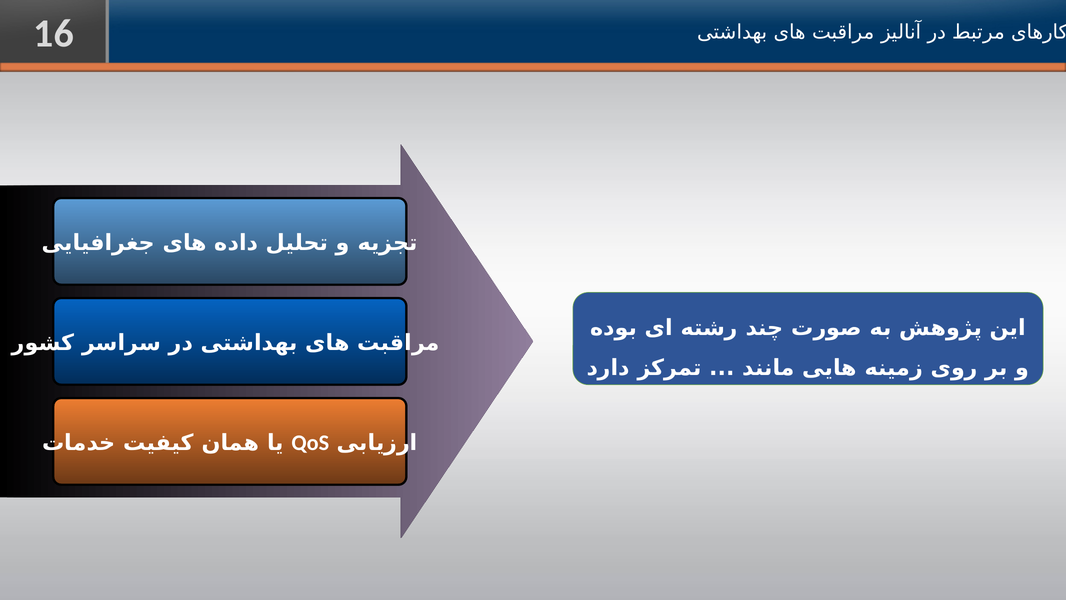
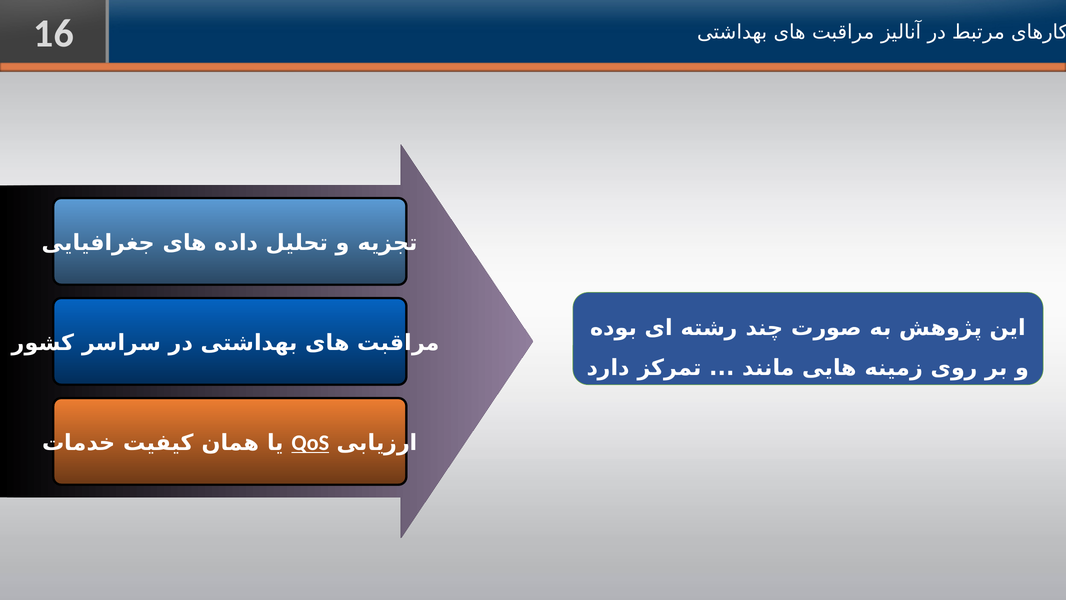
QoS underline: none -> present
